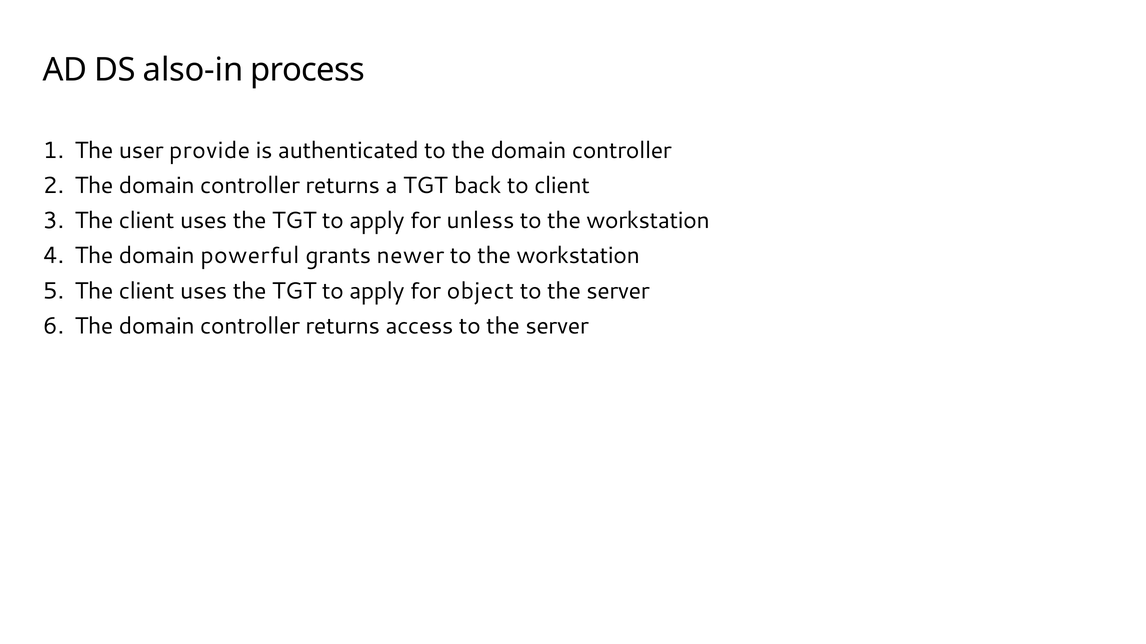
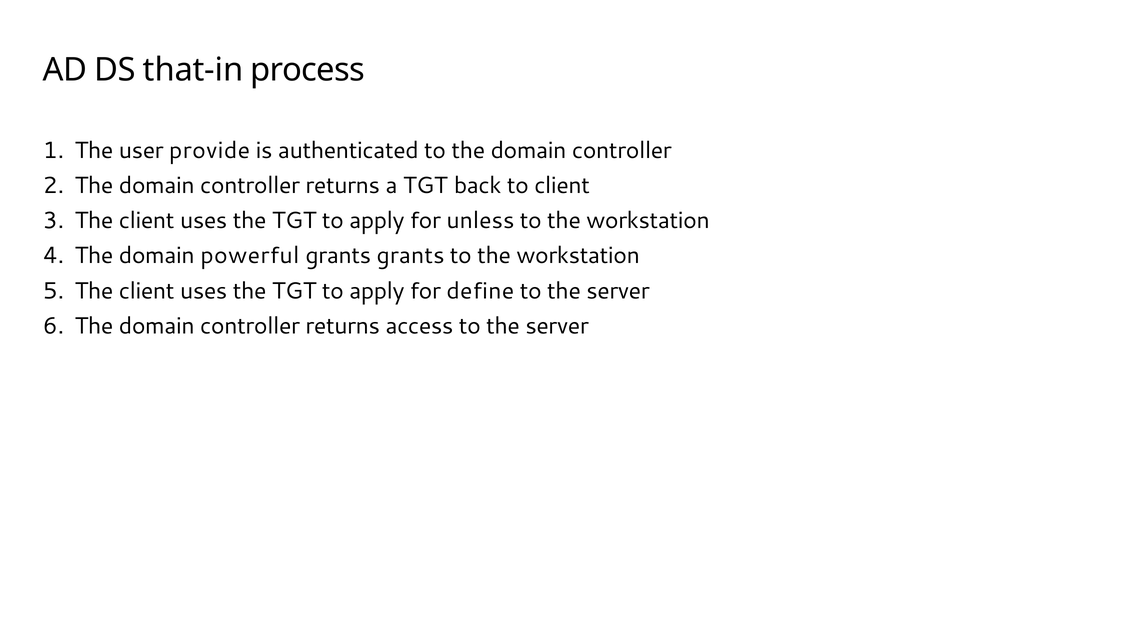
also-in: also-in -> that-in
grants newer: newer -> grants
object: object -> define
